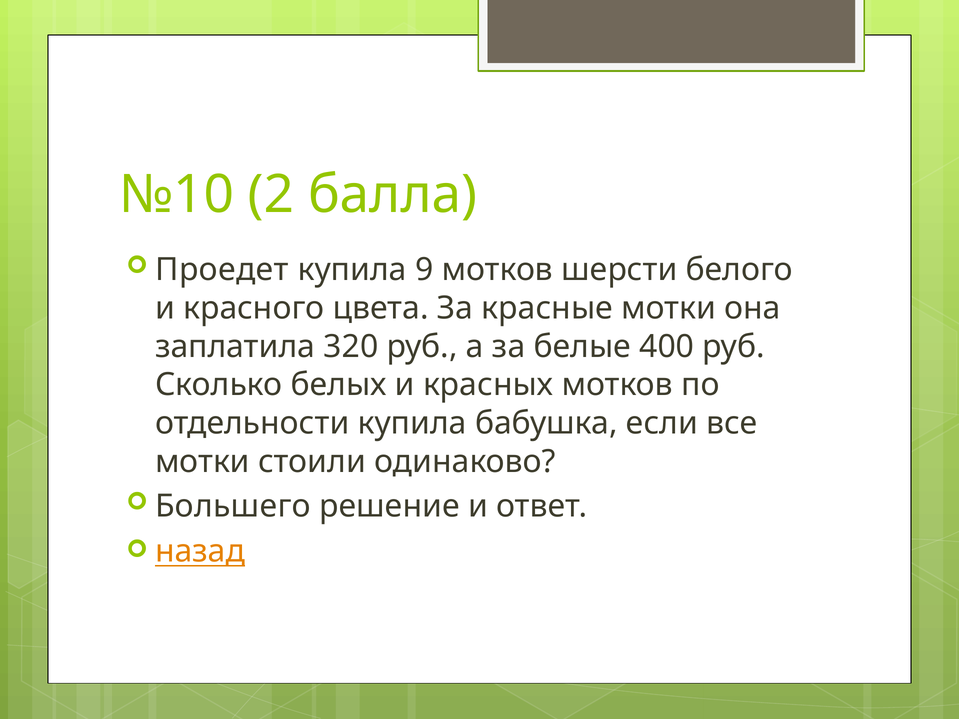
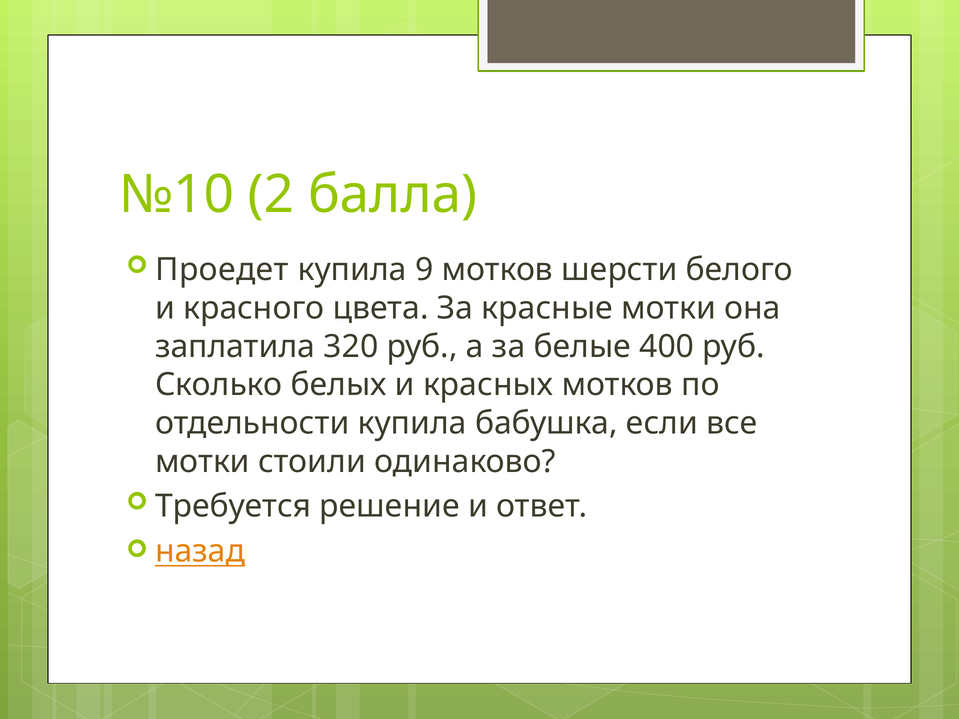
Большего: Большего -> Требуется
